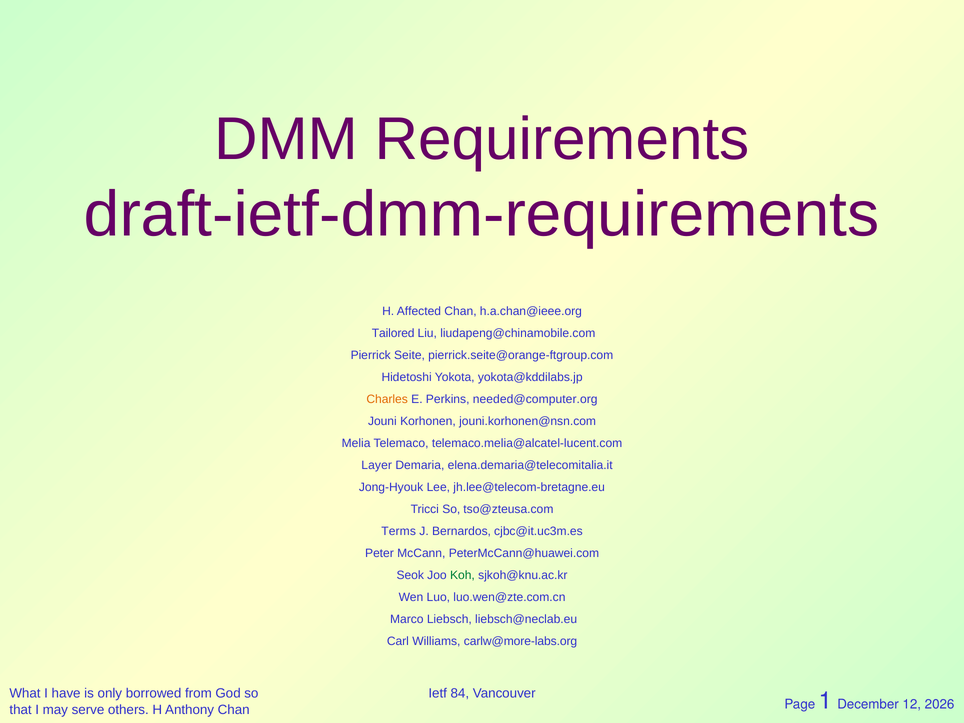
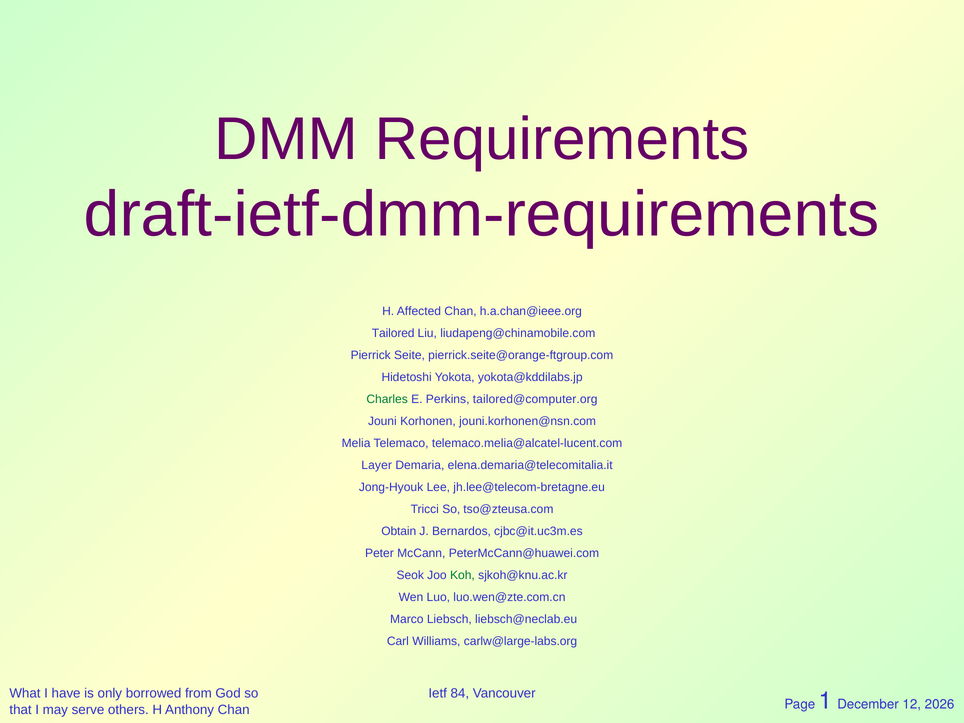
Charles colour: orange -> green
needed@computer.org: needed@computer.org -> tailored@computer.org
Terms: Terms -> Obtain
carlw@more-labs.org: carlw@more-labs.org -> carlw@large-labs.org
